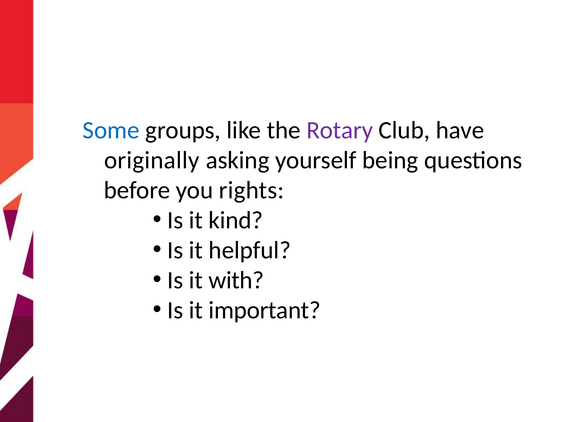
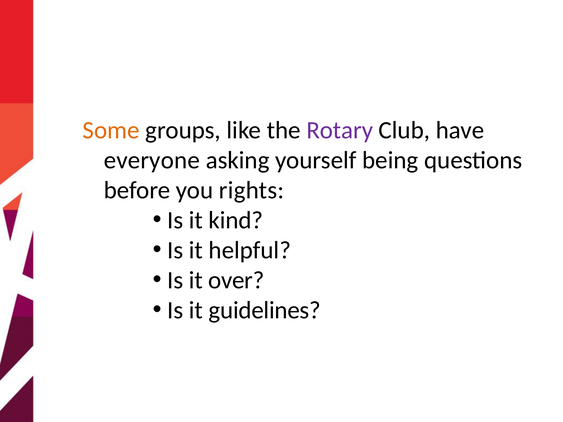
Some colour: blue -> orange
originally: originally -> everyone
with: with -> over
important: important -> guidelines
